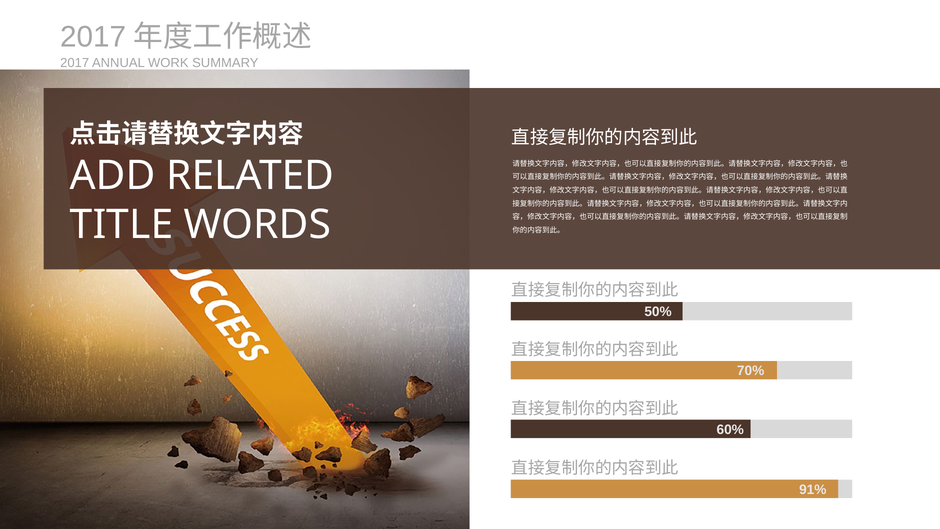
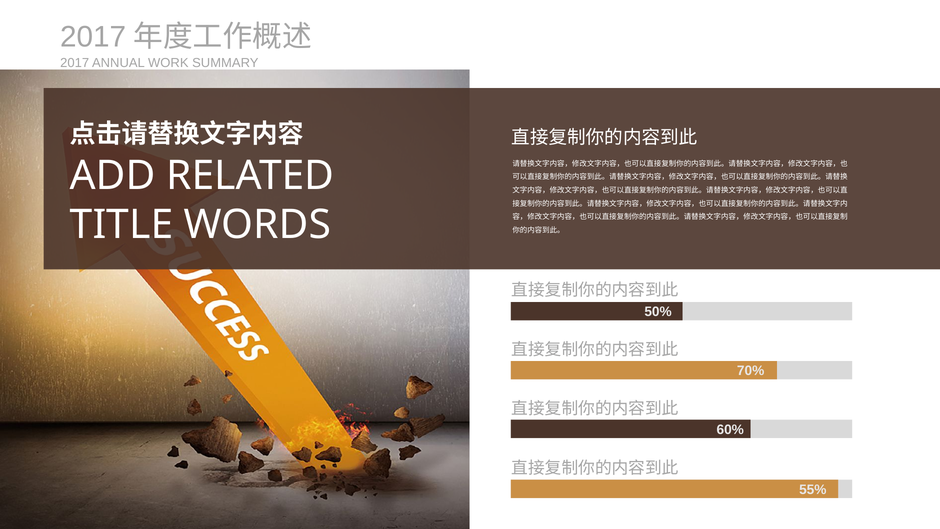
91%: 91% -> 55%
